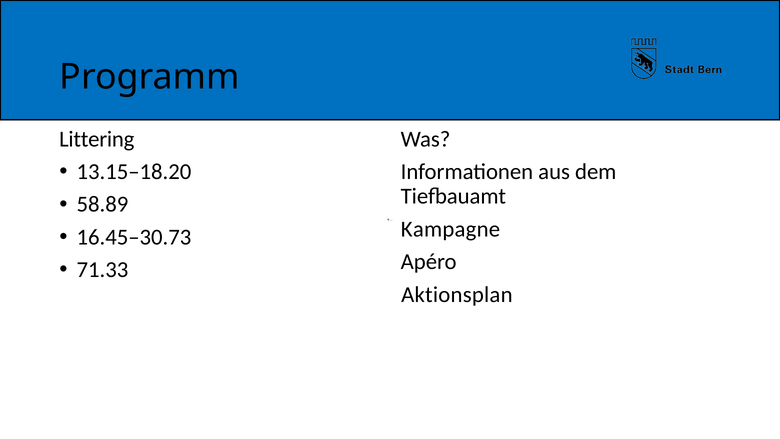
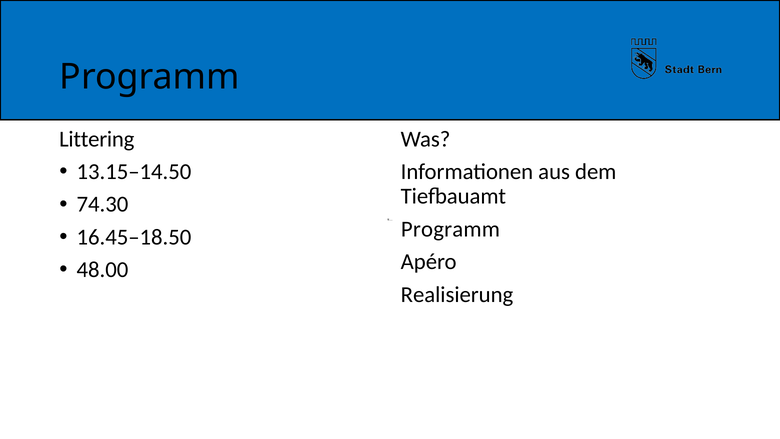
13.15–18.20: 13.15–18.20 -> 13.15–14.50
58.89: 58.89 -> 74.30
Kampagne at (450, 229): Kampagne -> Programm
16.45–30.73: 16.45–30.73 -> 16.45–18.50
71.33: 71.33 -> 48.00
Aktionsplan: Aktionsplan -> Realisierung
